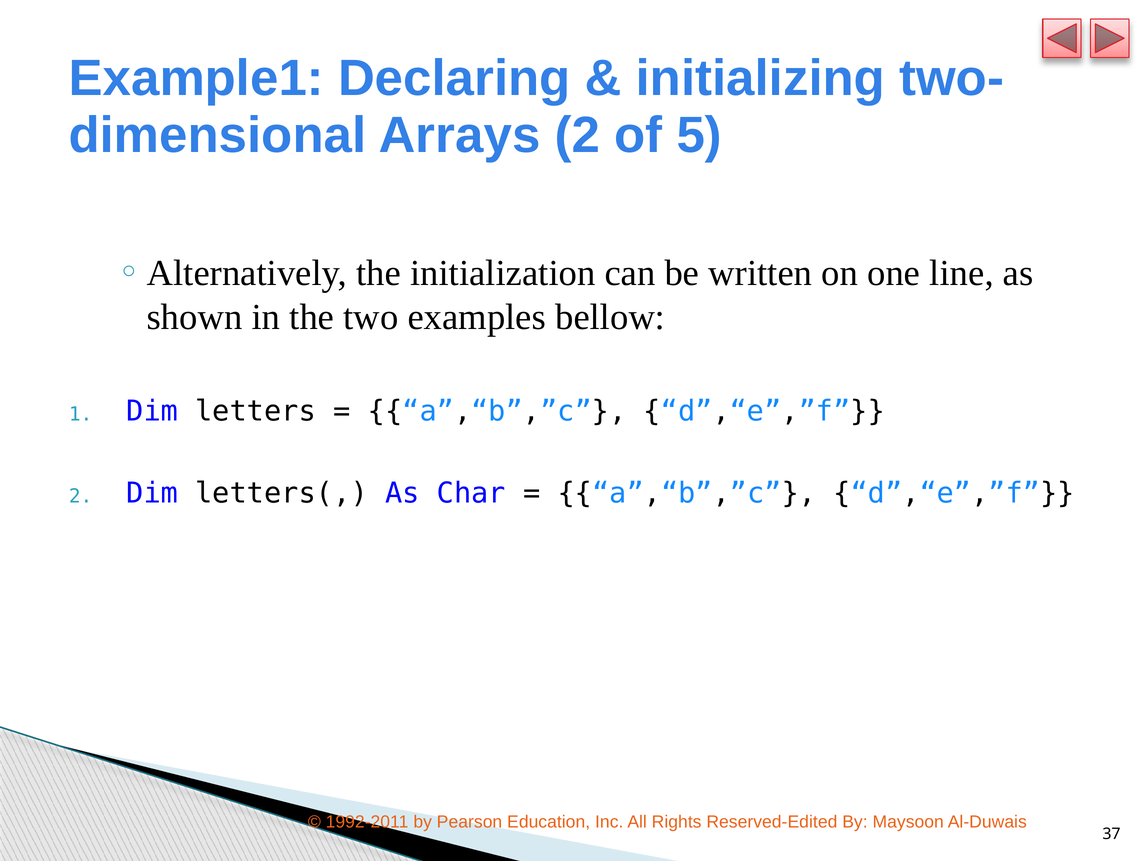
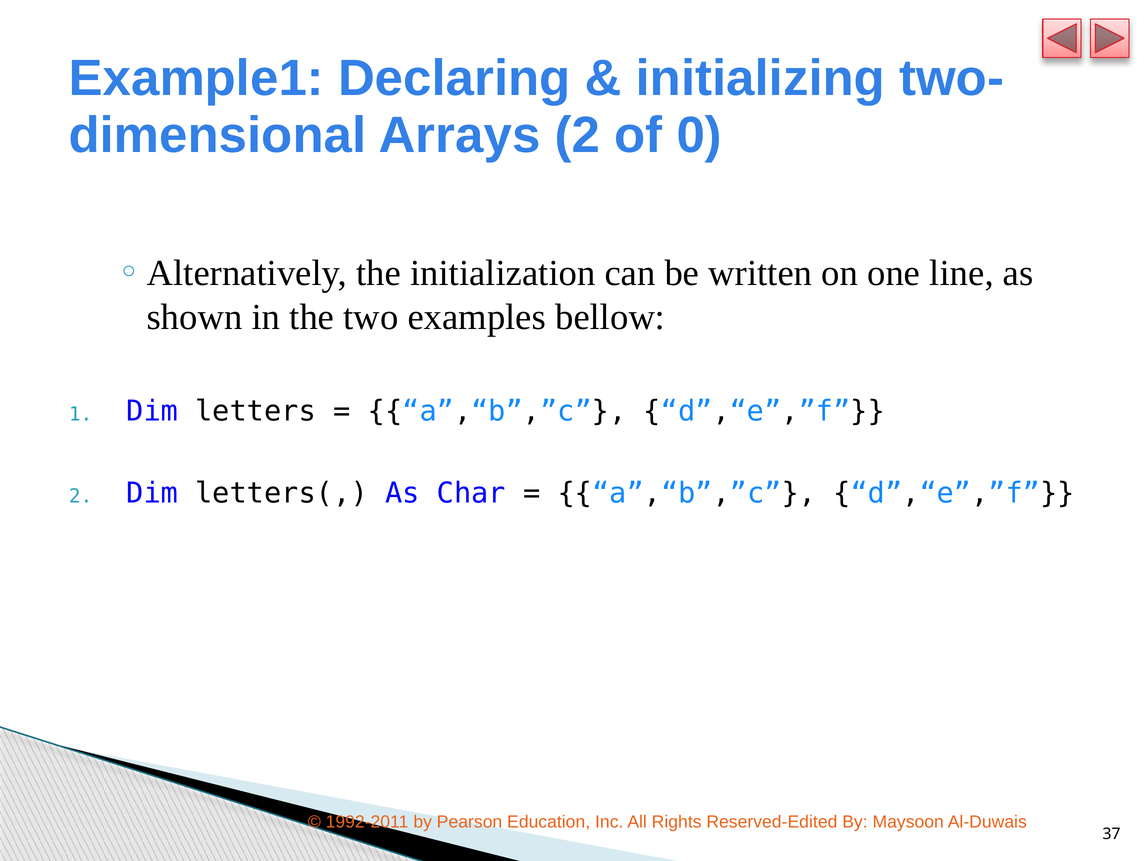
5: 5 -> 0
